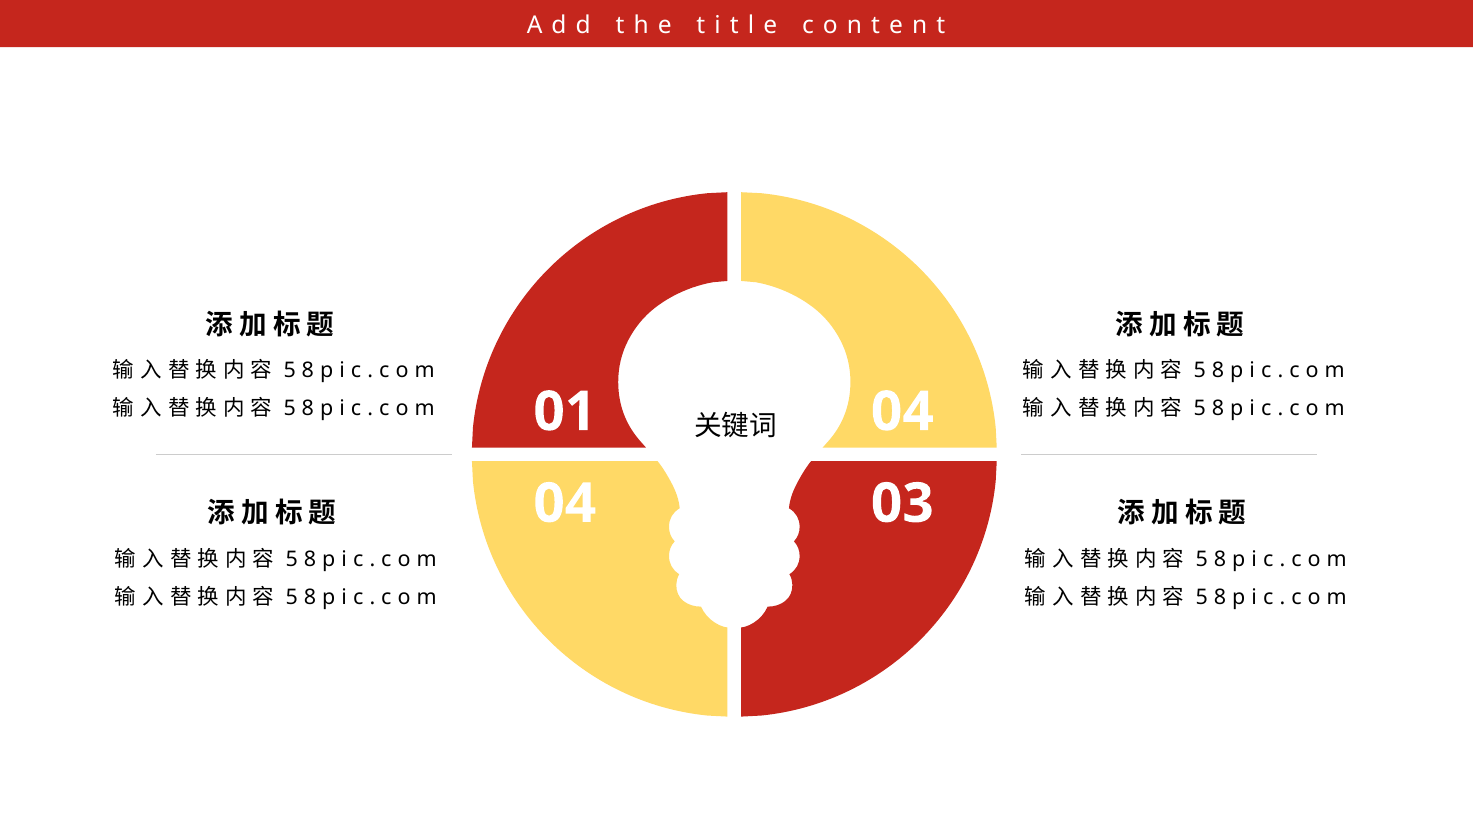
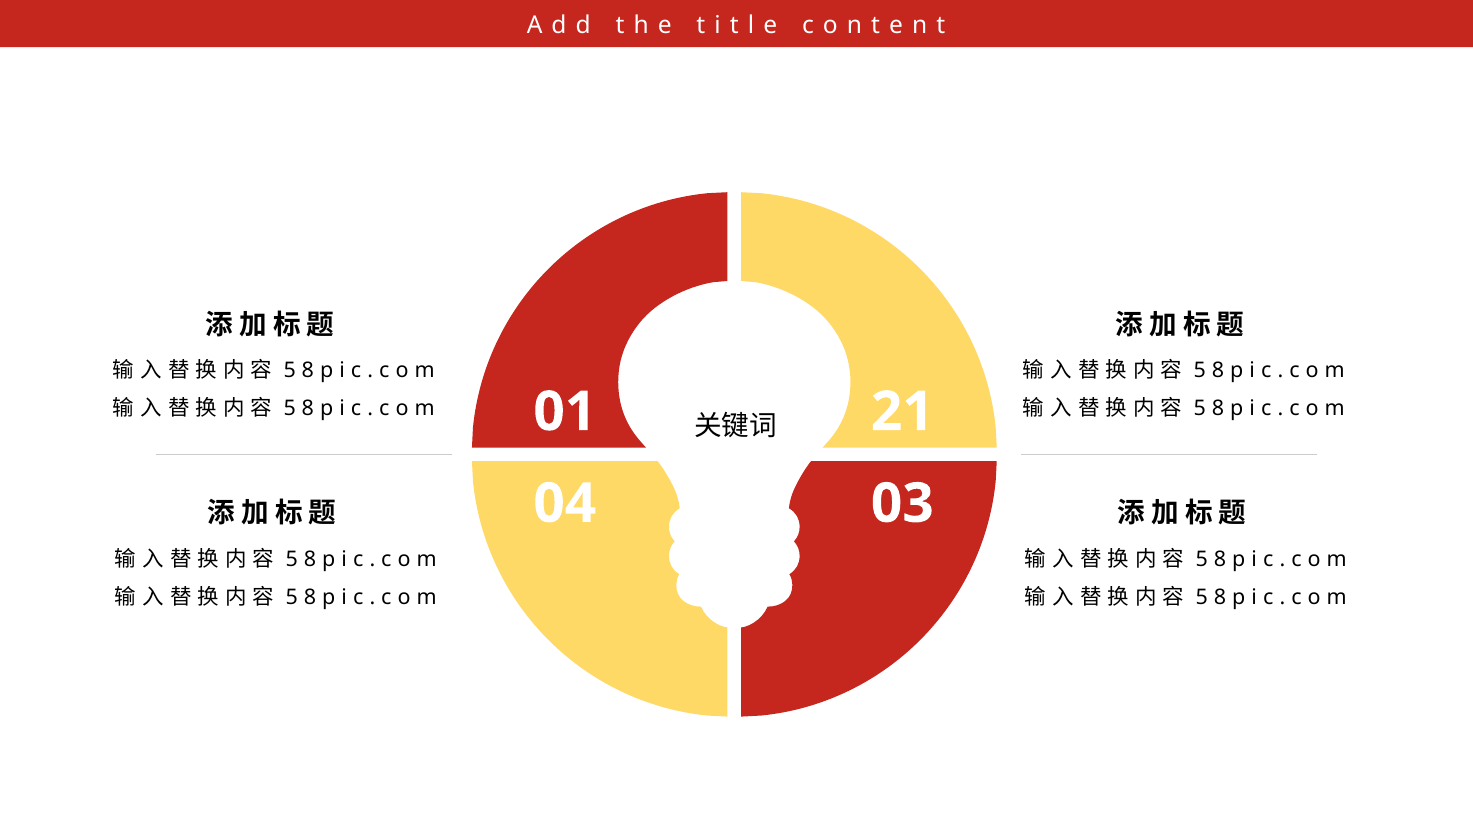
01 04: 04 -> 21
